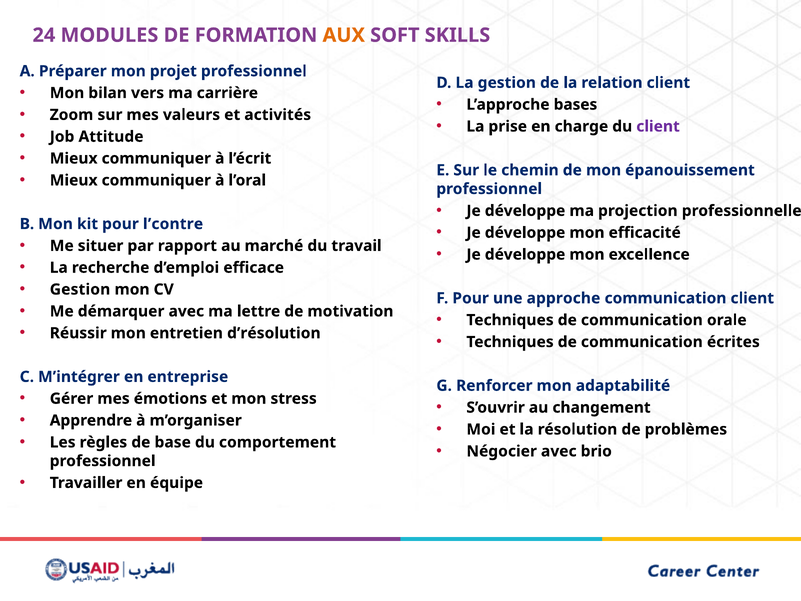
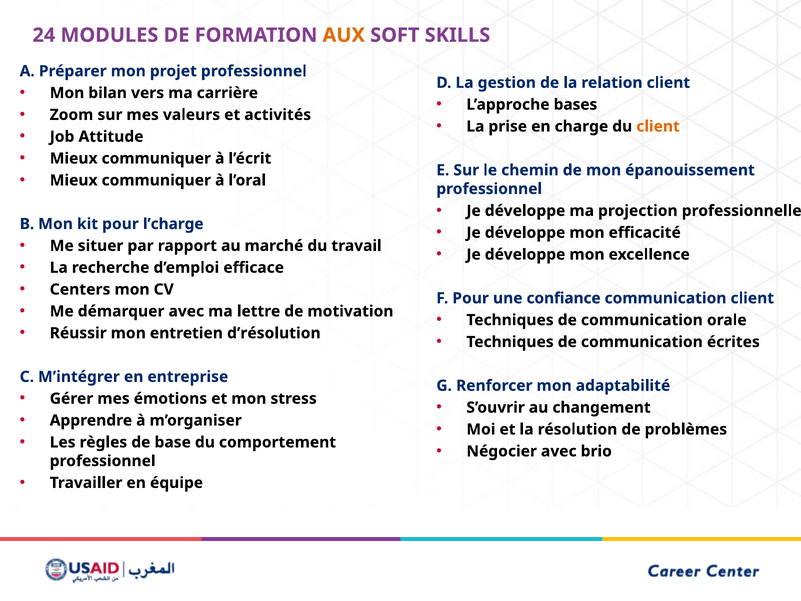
client at (658, 126) colour: purple -> orange
l’contre: l’contre -> l’charge
Gestion at (80, 289): Gestion -> Centers
approche: approche -> confiance
